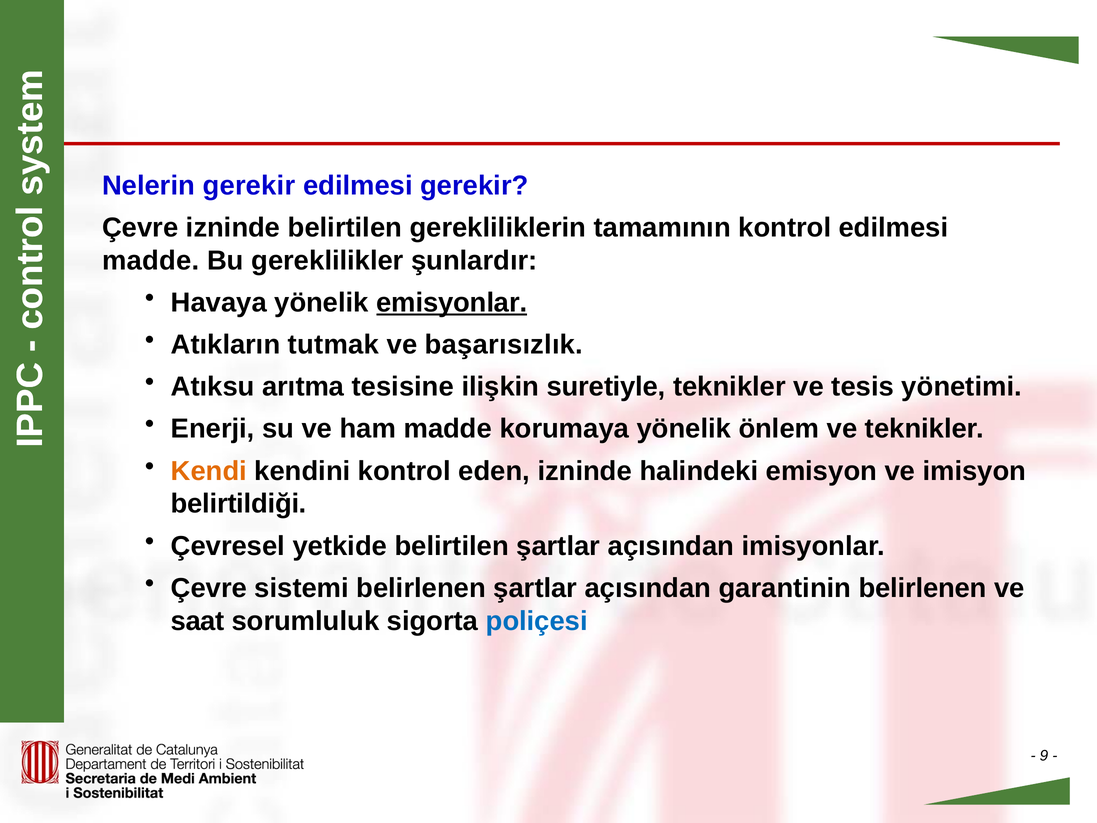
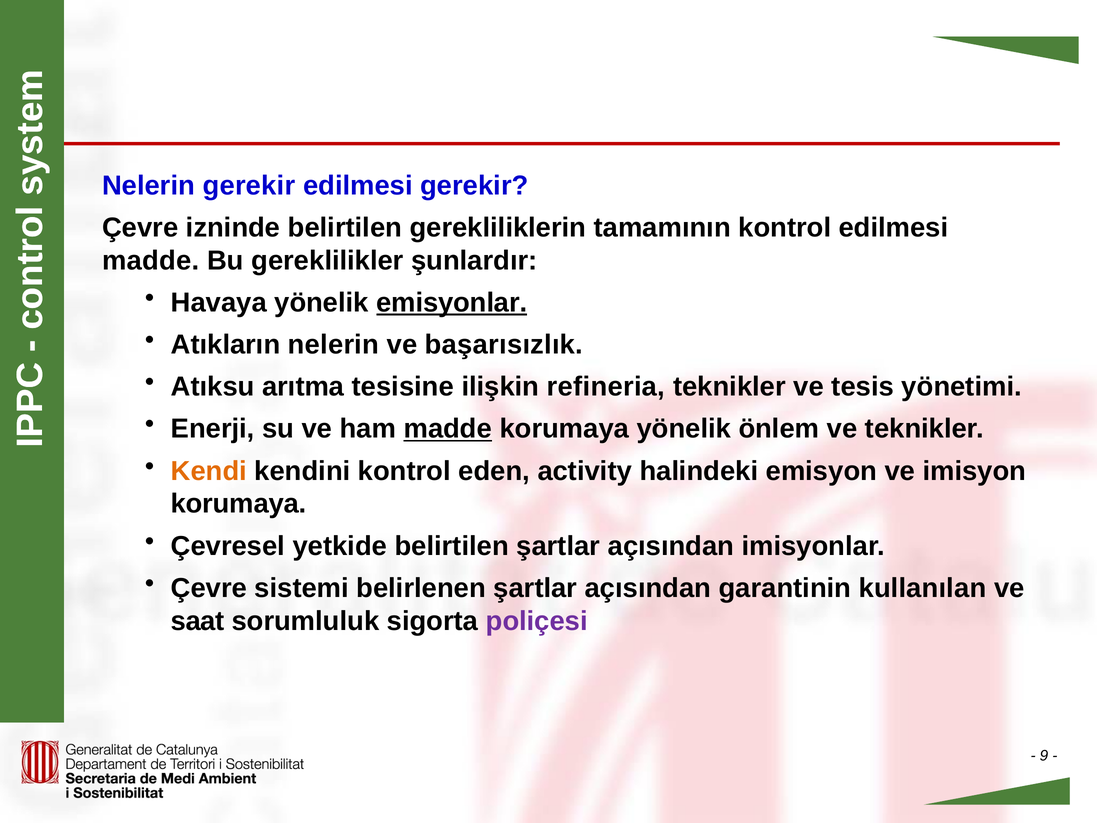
Atıkların tutmak: tutmak -> nelerin
suretiyle: suretiyle -> refineria
madde at (448, 429) underline: none -> present
eden izninde: izninde -> activity
belirtildiği at (239, 504): belirtildiği -> korumaya
garantinin belirlenen: belirlenen -> kullanılan
poliçesi colour: blue -> purple
